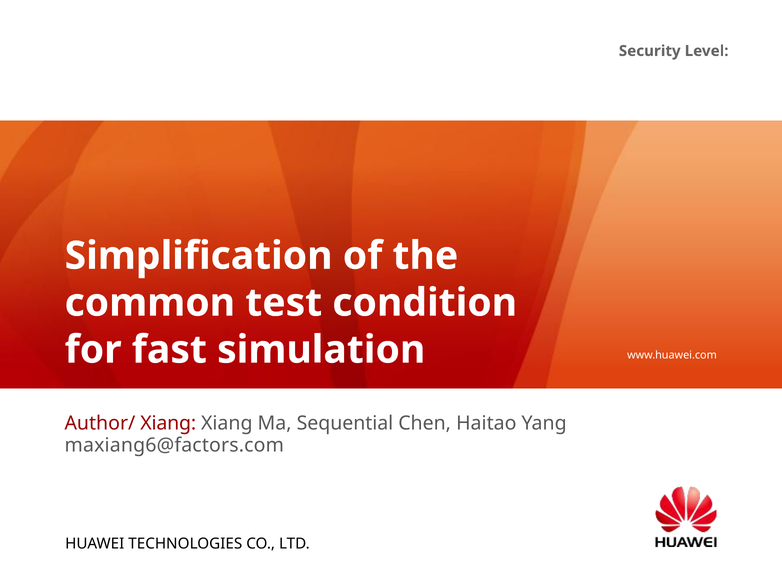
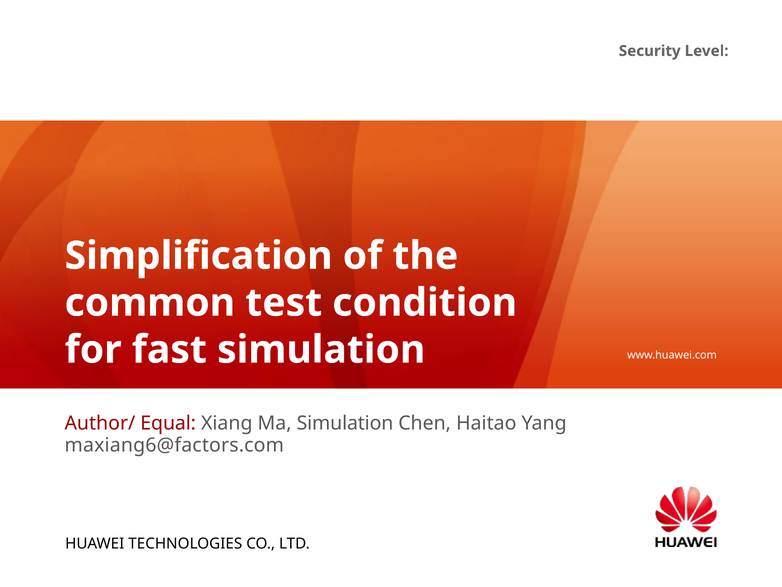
Author/ Xiang: Xiang -> Equal
Ma Sequential: Sequential -> Simulation
